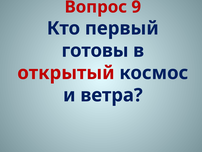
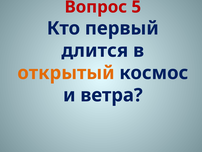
9: 9 -> 5
готовы: готовы -> длится
открытый colour: red -> orange
